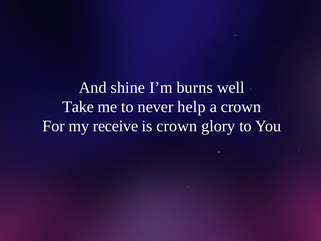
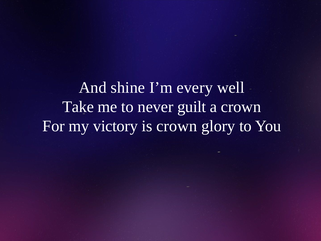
burns: burns -> every
help: help -> guilt
receive: receive -> victory
